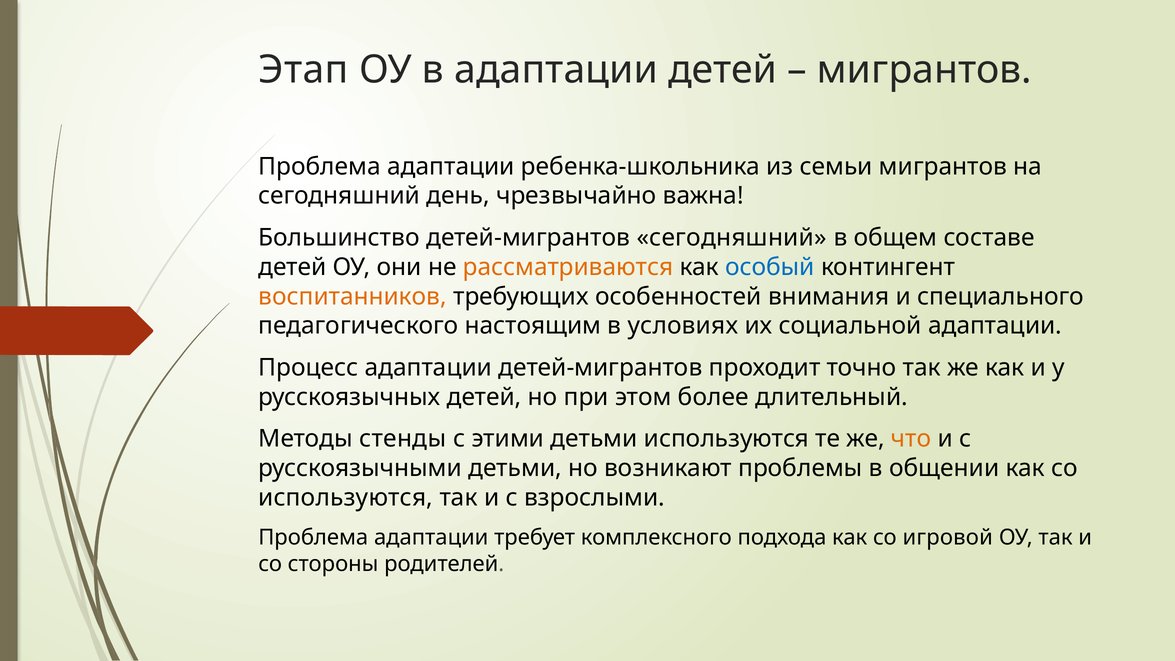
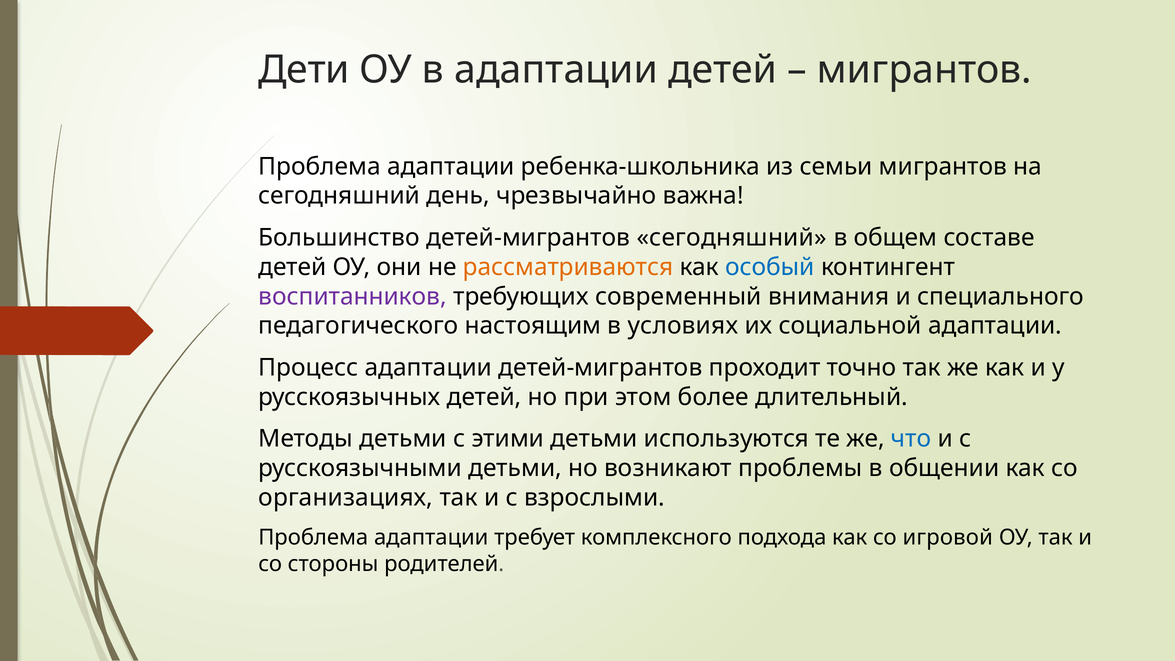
Этап: Этап -> Дети
воспитанников colour: orange -> purple
особенностей: особенностей -> современный
Методы стенды: стенды -> детьми
что colour: orange -> blue
используются at (346, 497): используются -> организациях
